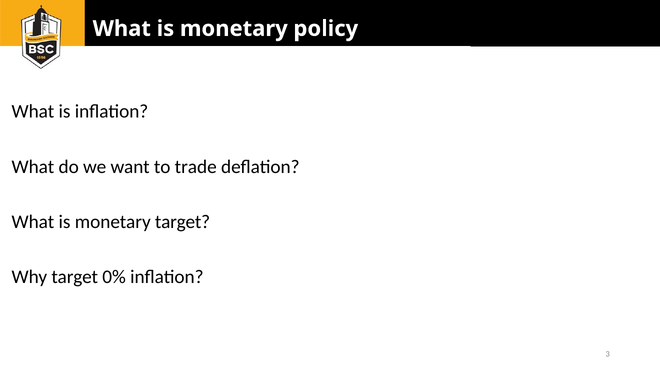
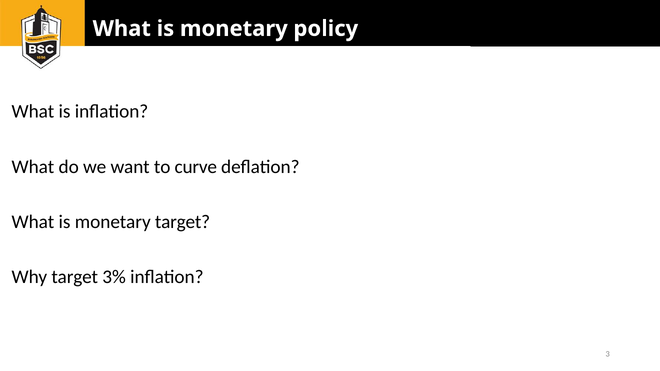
trade: trade -> curve
0%: 0% -> 3%
